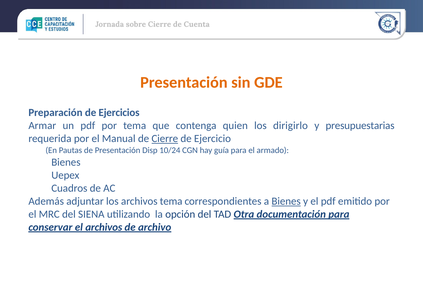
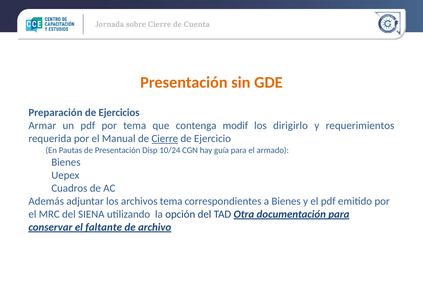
quien: quien -> modif
presupuestarias: presupuestarias -> requerimientos
Bienes at (286, 201) underline: present -> none
el archivos: archivos -> faltante
